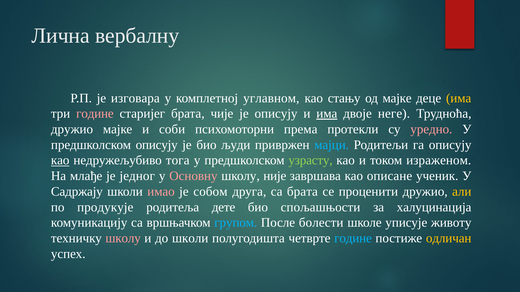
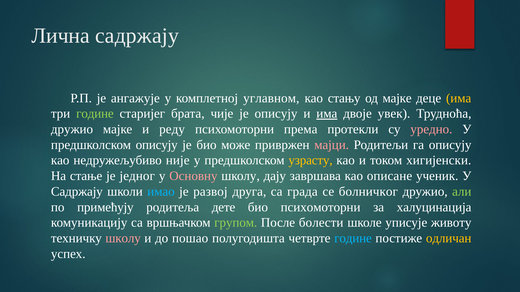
Лична вербалну: вербалну -> садржају
изговара: изговара -> ангажује
године at (95, 114) colour: pink -> light green
неге: неге -> увек
соби: соби -> реду
људи: људи -> може
мајци colour: light blue -> pink
као at (60, 161) underline: present -> none
тога: тога -> није
узрасту colour: light green -> yellow
израженом: израженом -> хигијенски
млађе: млађе -> стање
није: није -> дају
имао colour: pink -> light blue
собом: собом -> развој
са брата: брата -> града
проценити: проценити -> болничког
али colour: yellow -> light green
продукује: продукује -> примећују
био спољашњости: спољашњости -> психомоторни
групом colour: light blue -> light green
до школи: школи -> пошао
